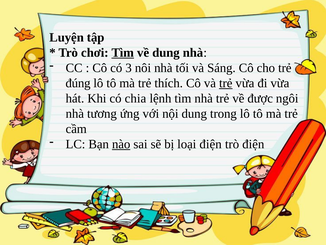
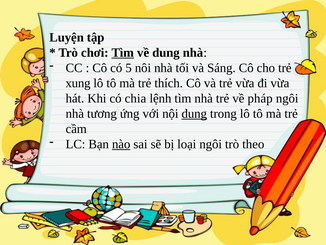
3: 3 -> 5
đúng: đúng -> xung
trẻ at (226, 83) underline: present -> none
được: được -> pháp
dung at (194, 113) underline: none -> present
loại điện: điện -> ngôi
trò điện: điện -> theo
